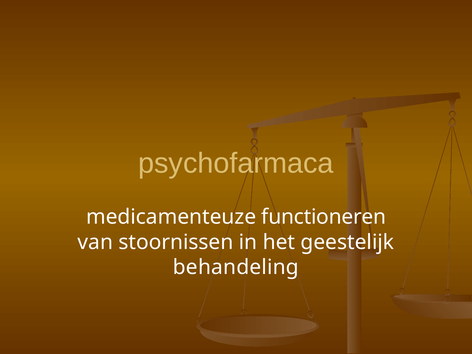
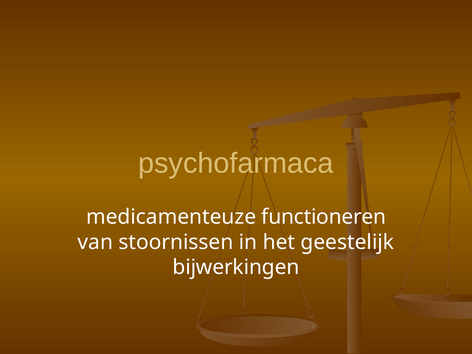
behandeling: behandeling -> bijwerkingen
